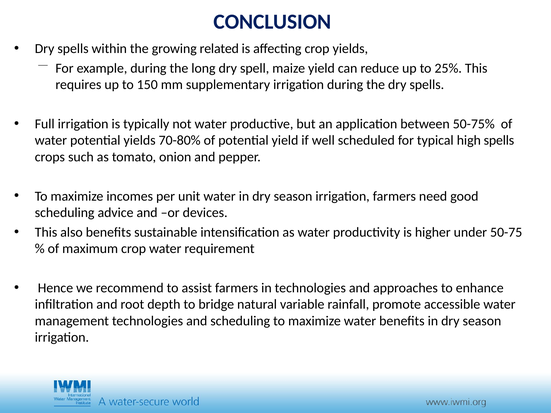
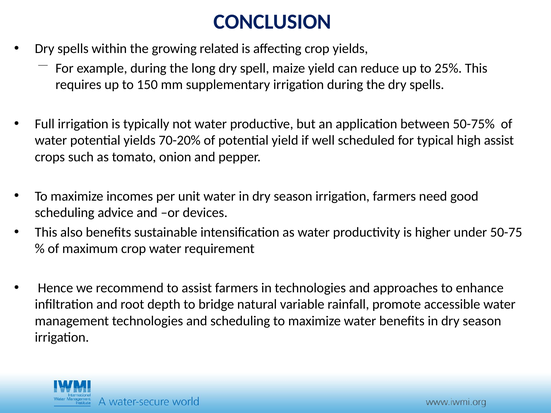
70-80%: 70-80% -> 70-20%
high spells: spells -> assist
